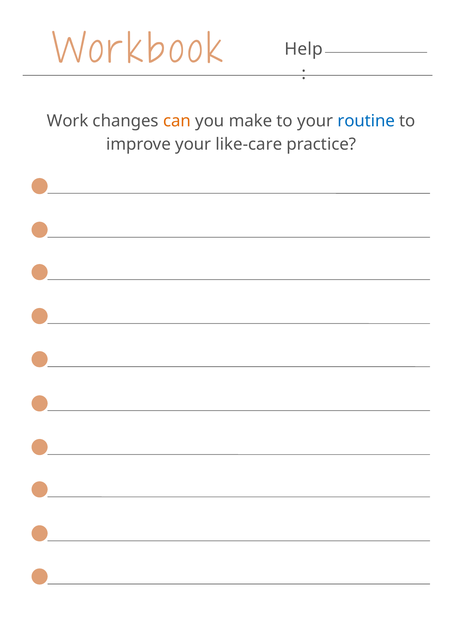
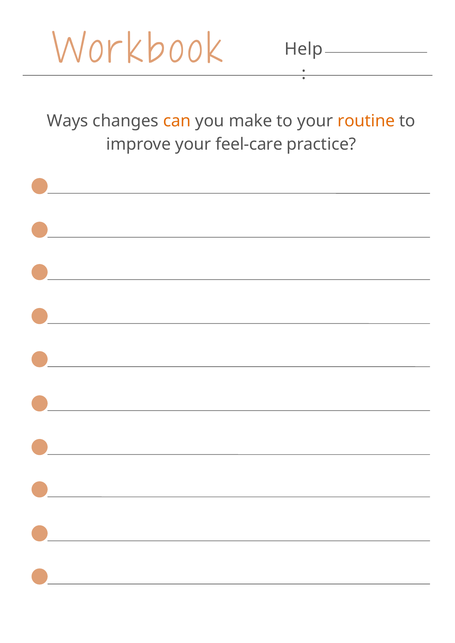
Work: Work -> Ways
routine colour: blue -> orange
like-care: like-care -> feel-care
